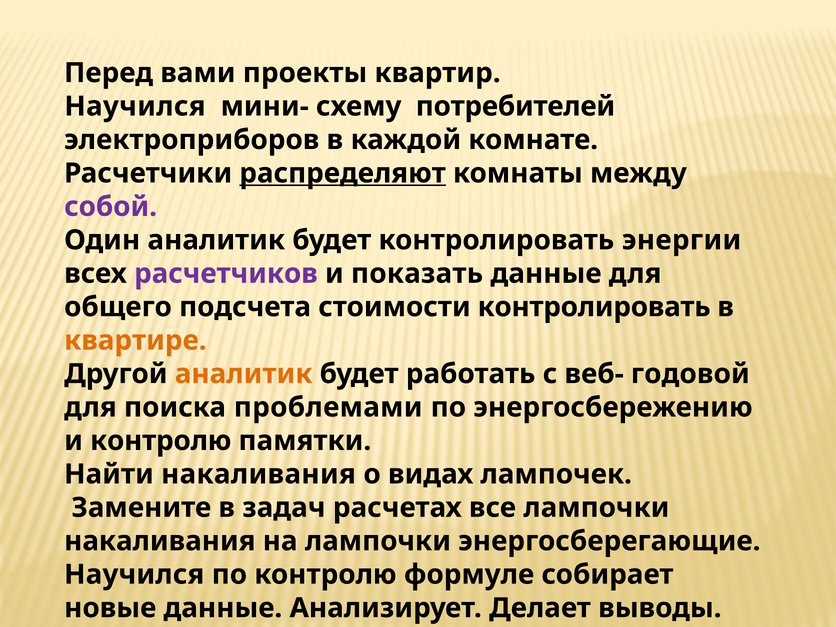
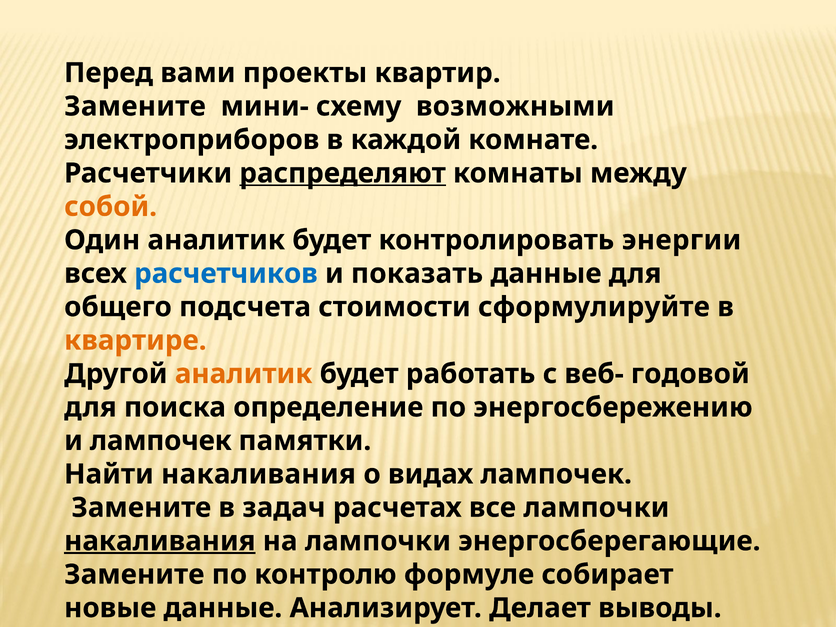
Научился at (135, 106): Научился -> Замените
потребителей: потребителей -> возможными
собой colour: purple -> orange
расчетчиков colour: purple -> blue
стоимости контролировать: контролировать -> сформулируйте
проблемами: проблемами -> определение
и контролю: контролю -> лампочек
накаливания at (160, 541) underline: none -> present
Научился at (134, 575): Научился -> Замените
